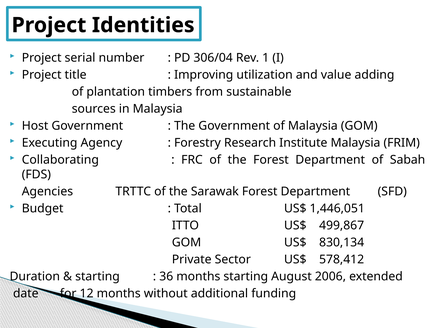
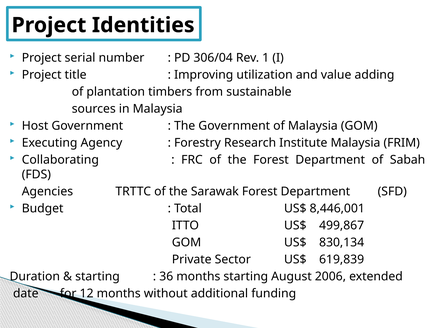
1,446,051: 1,446,051 -> 8,446,001
578,412: 578,412 -> 619,839
